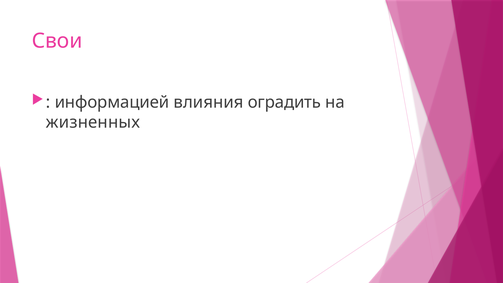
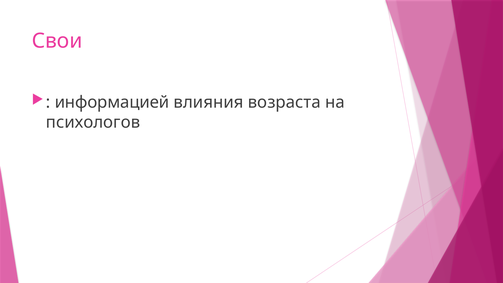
оградить: оградить -> возраста
жизненных: жизненных -> психологов
